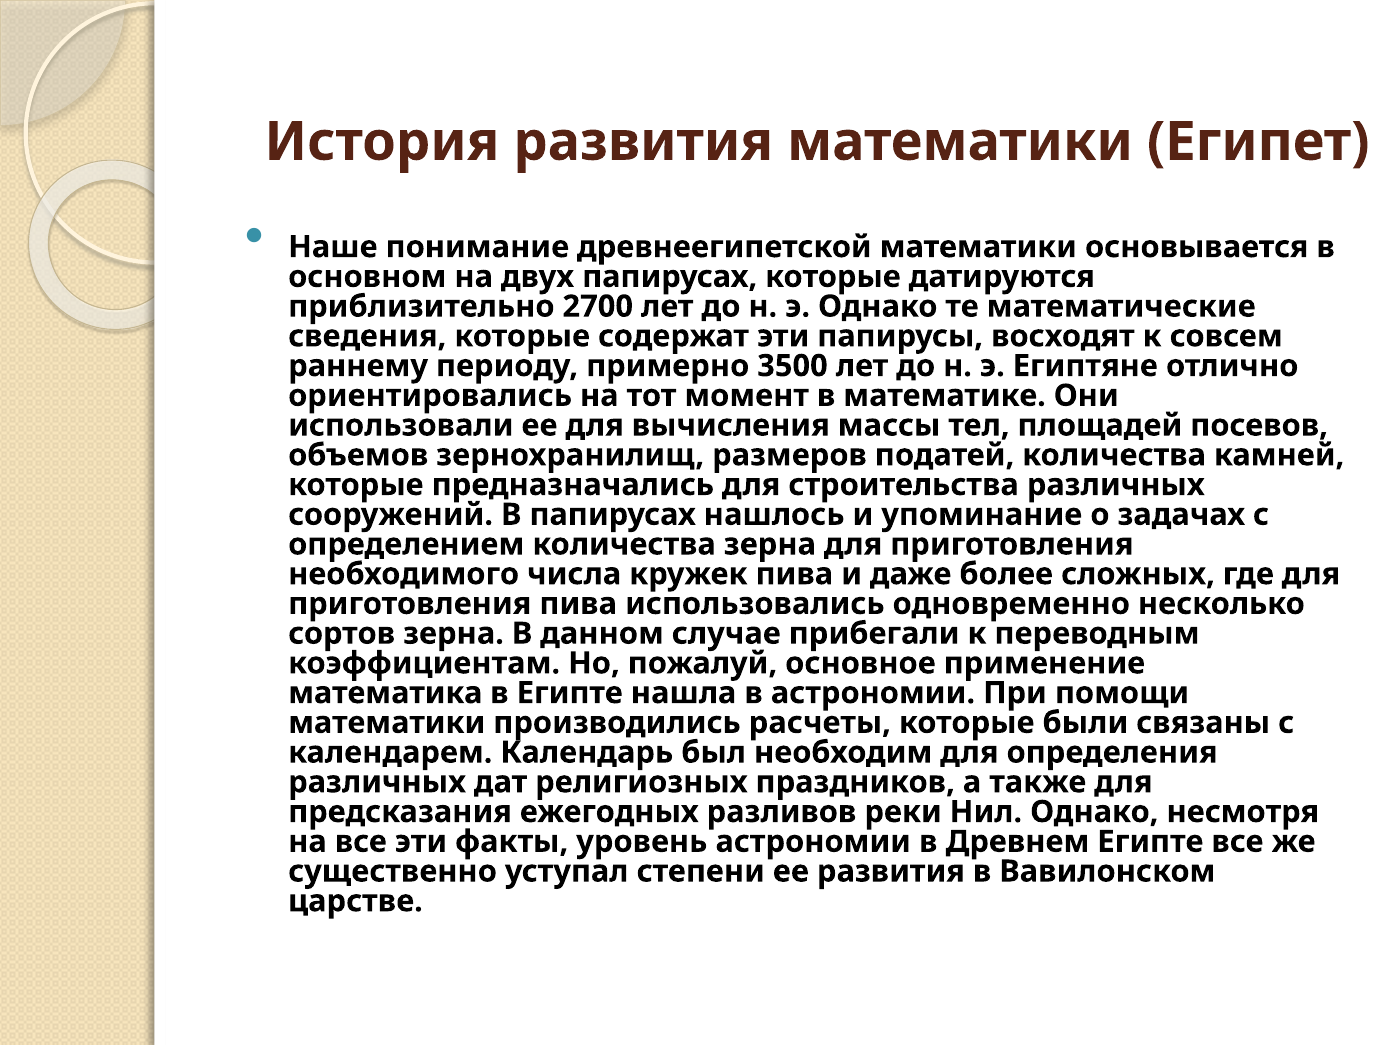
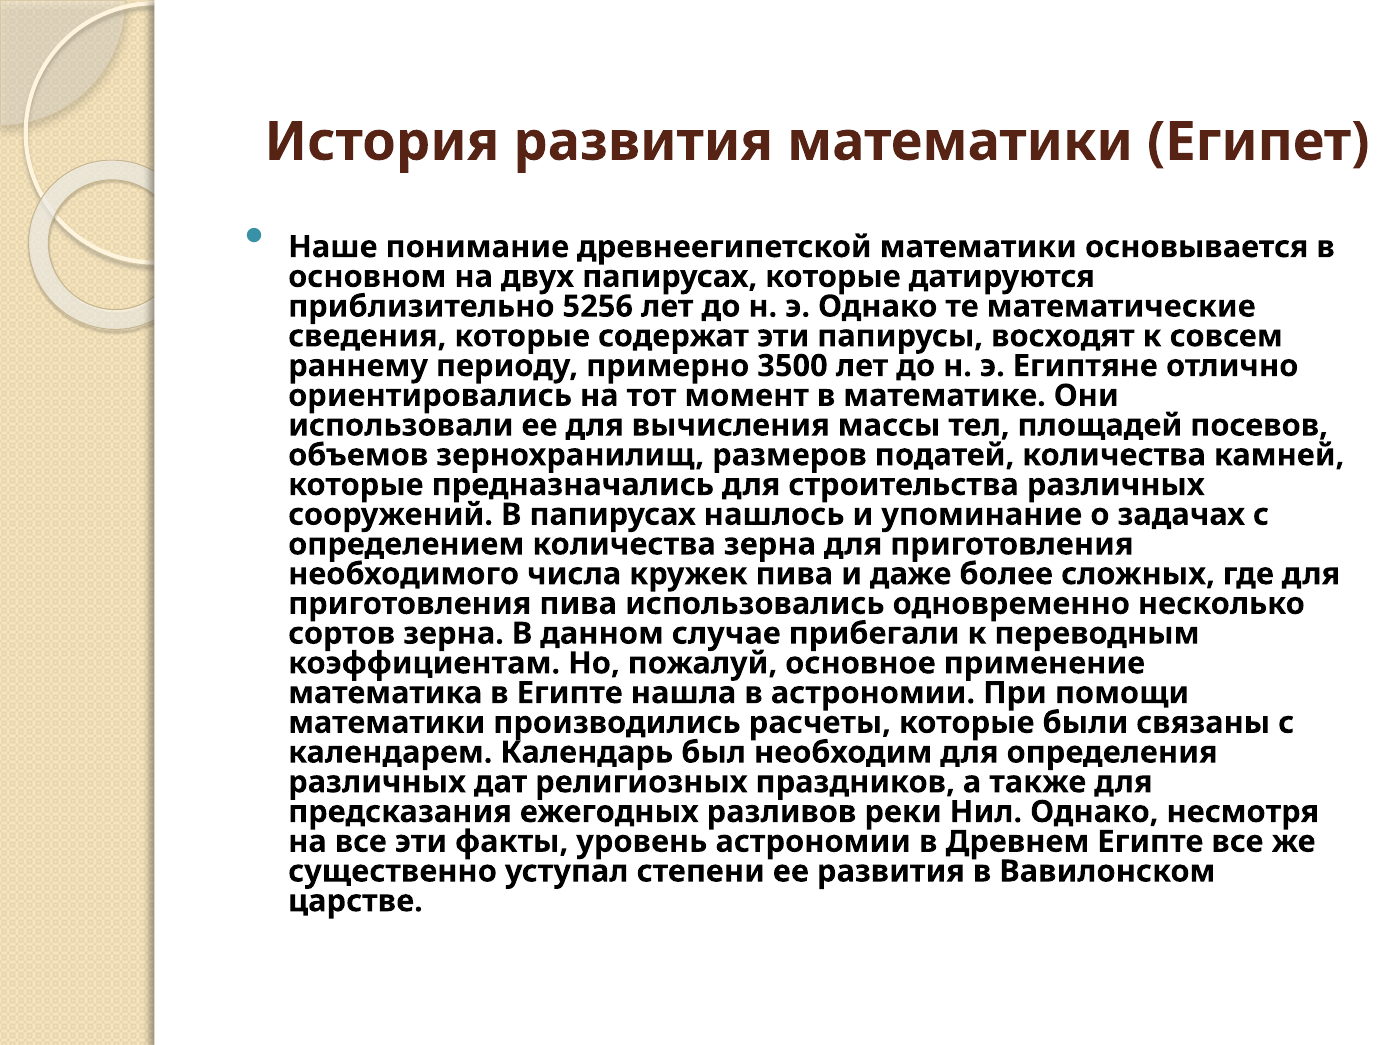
2700: 2700 -> 5256
